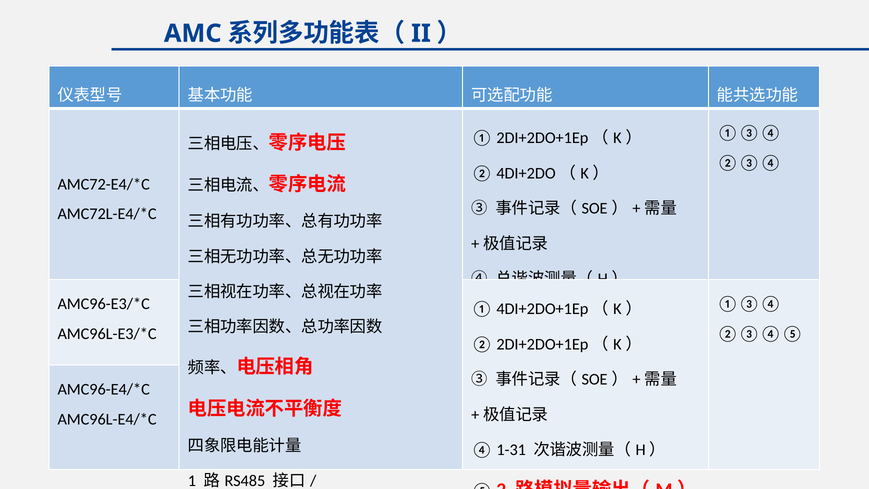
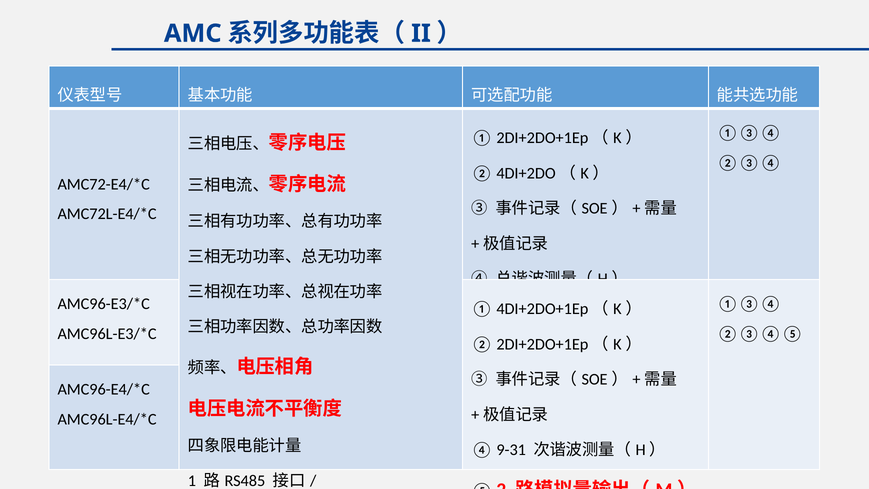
1-31: 1-31 -> 9-31
